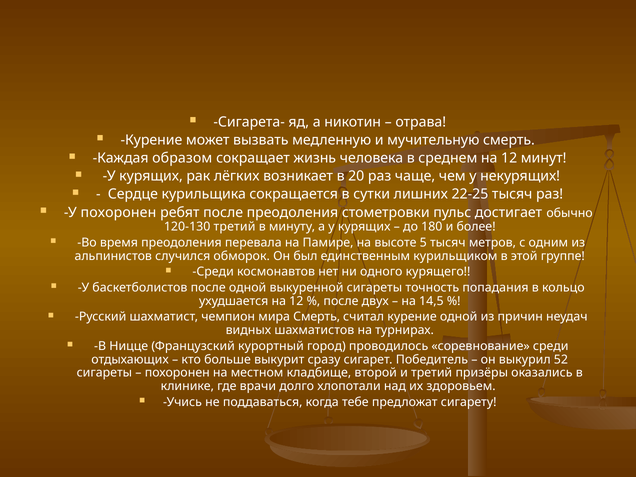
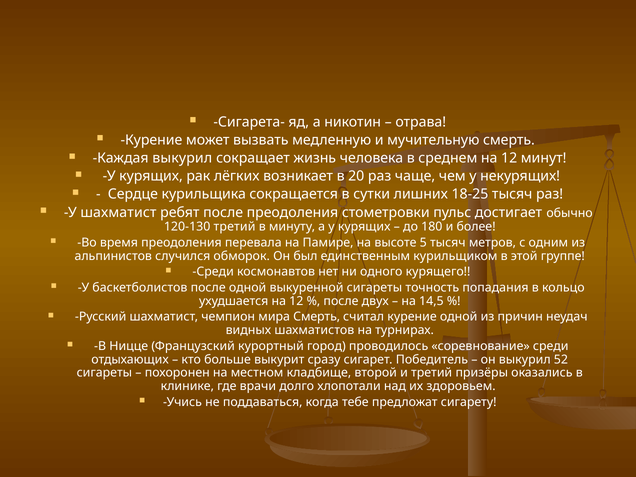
Каждая образом: образом -> выкурил
22-25: 22-25 -> 18-25
У похоронен: похоронен -> шахматист
